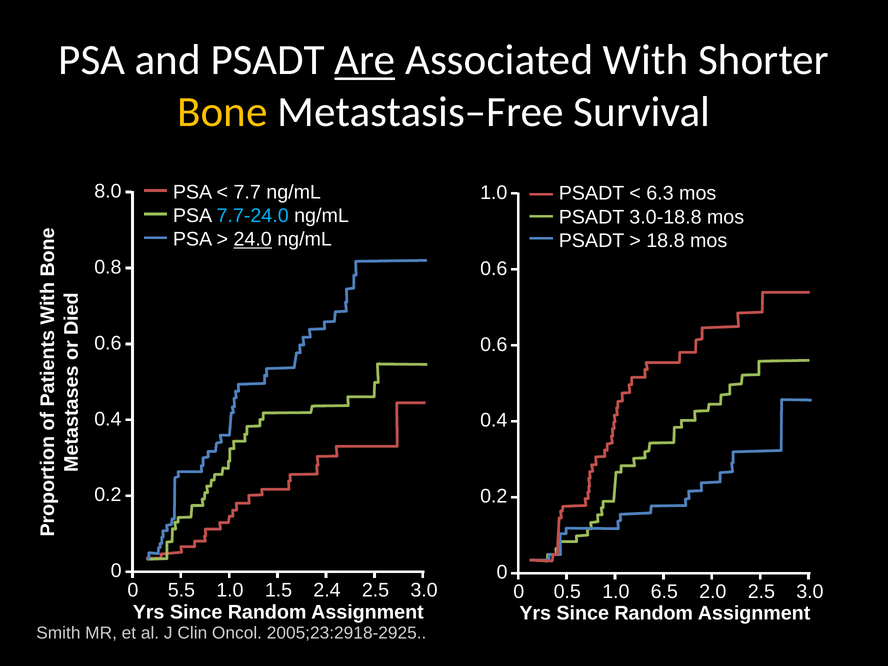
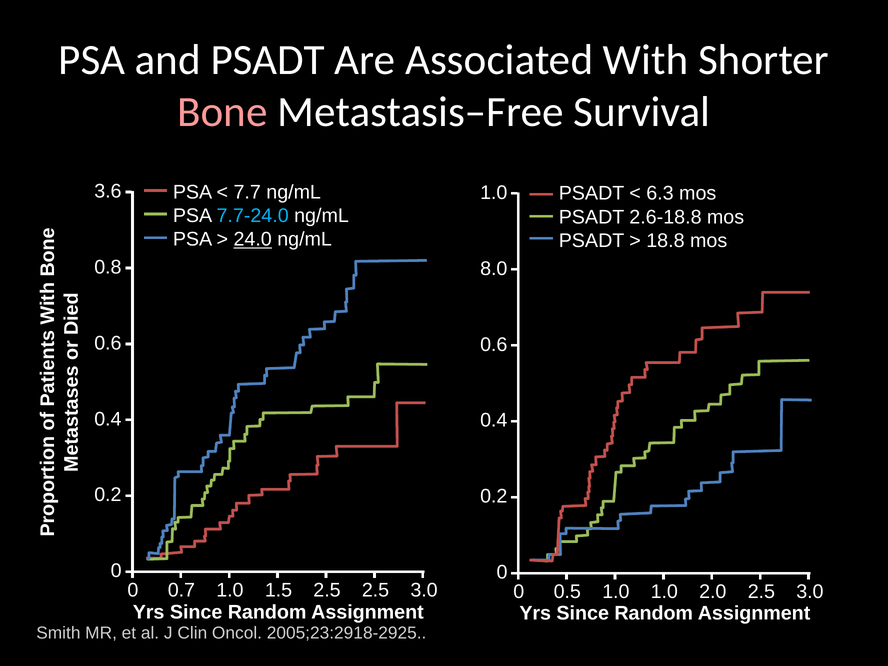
Are underline: present -> none
Bone colour: yellow -> pink
8.0: 8.0 -> 3.6
3.0-18.8: 3.0-18.8 -> 2.6-18.8
0.6 at (494, 269): 0.6 -> 8.0
5.5: 5.5 -> 0.7
1.5 2.4: 2.4 -> 2.5
1.0 6.5: 6.5 -> 1.0
